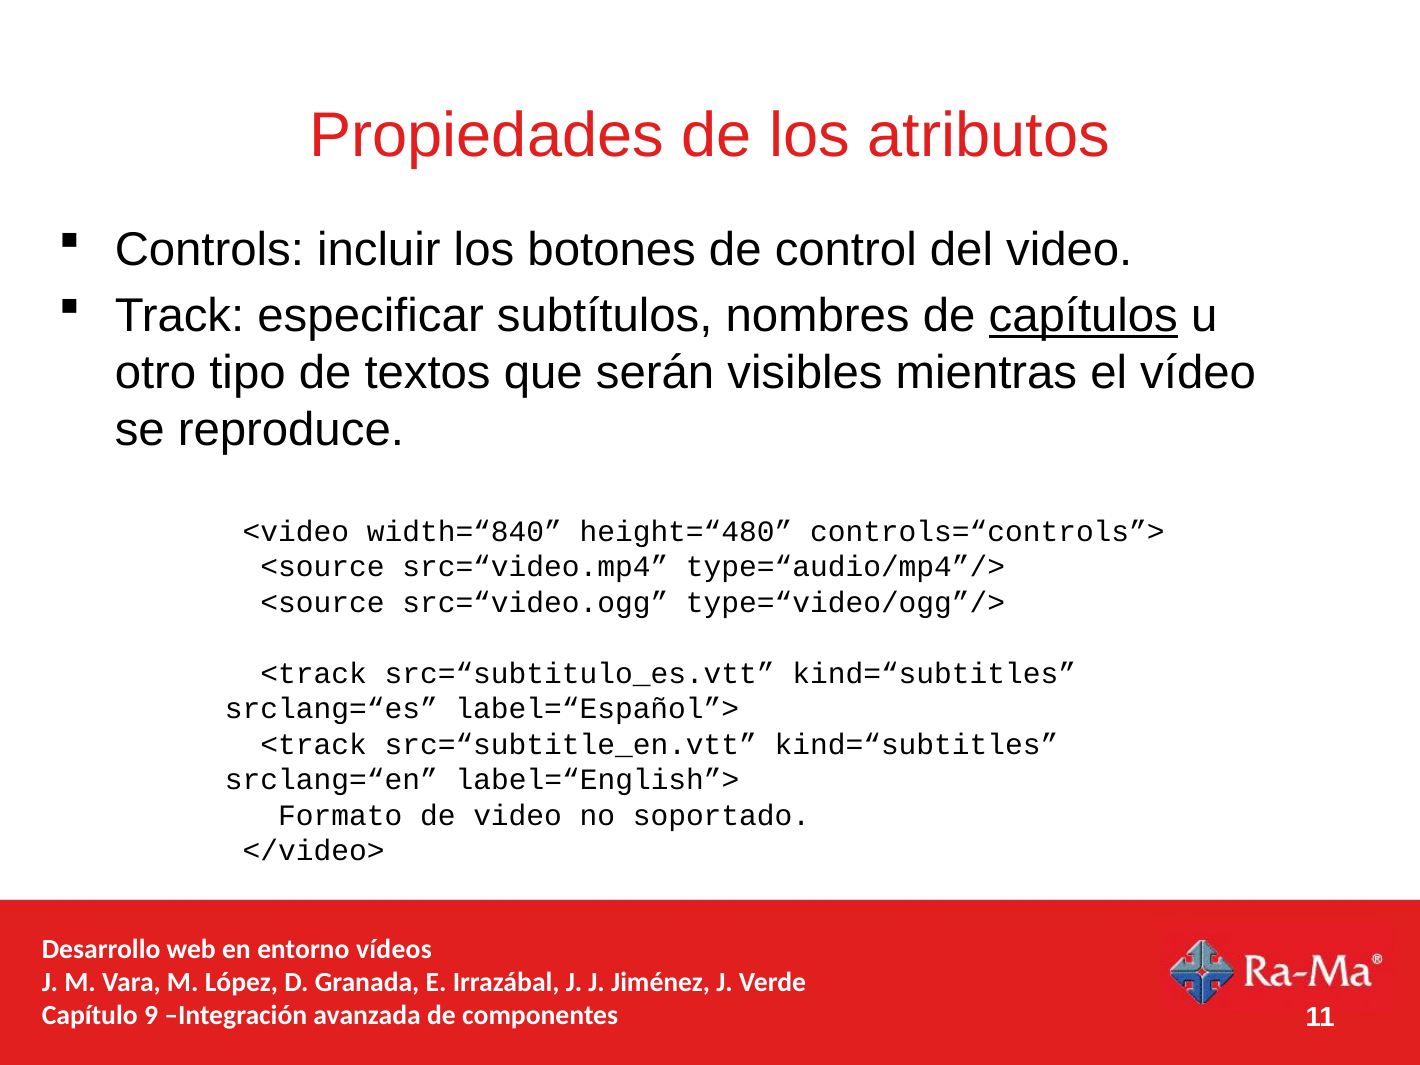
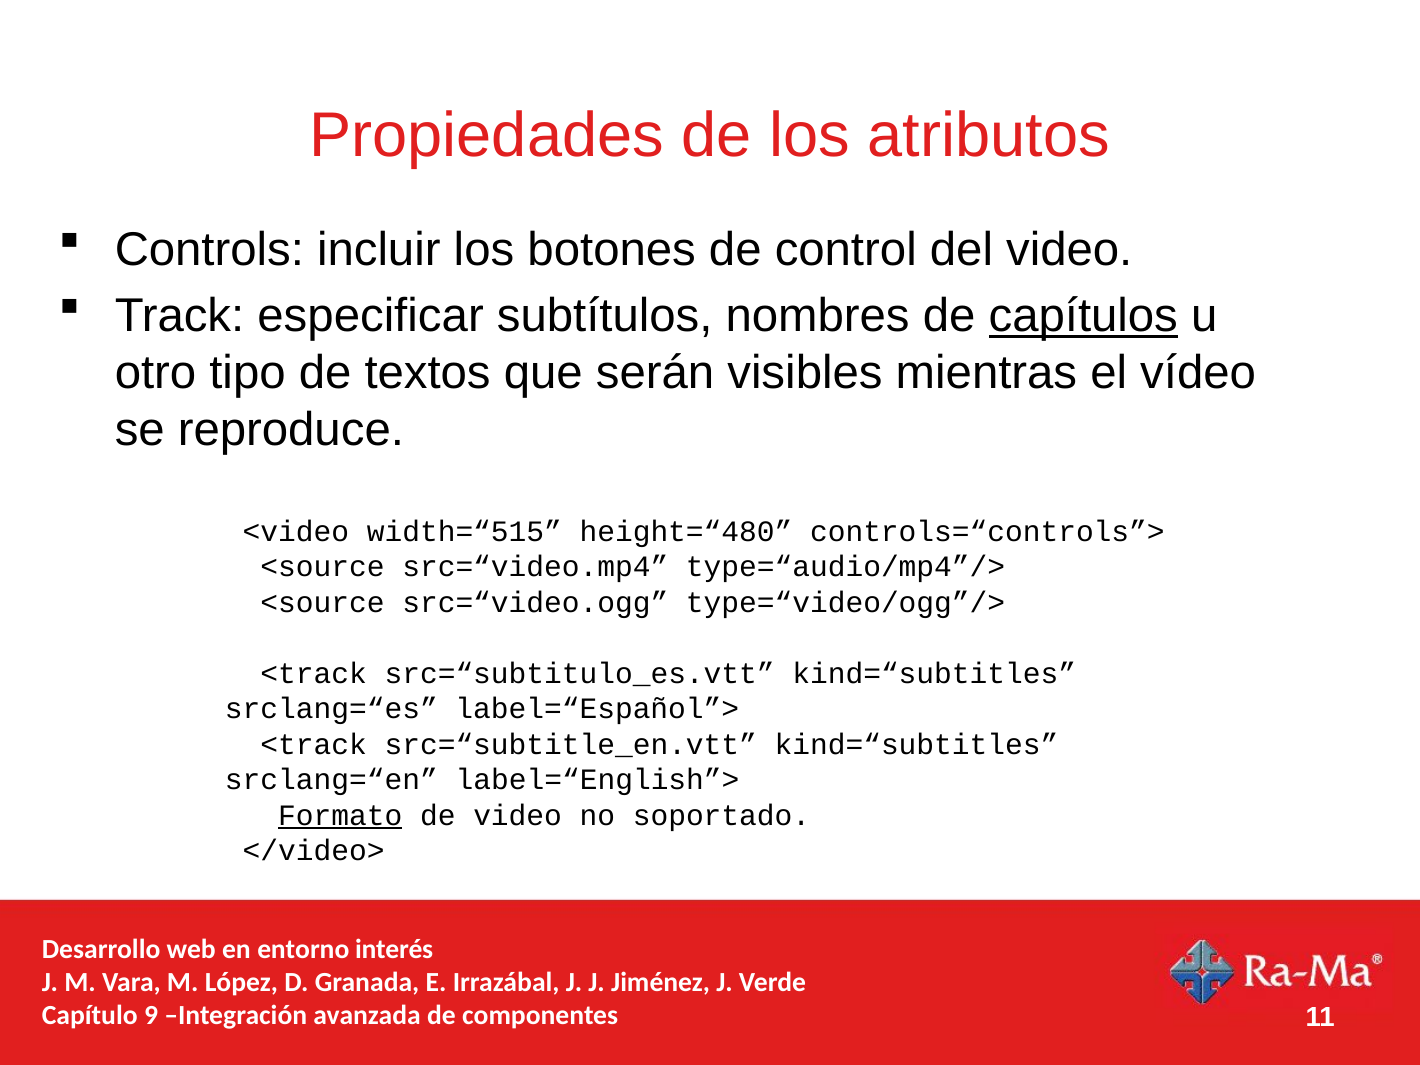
width=“840: width=“840 -> width=“515
Formato underline: none -> present
vídeos: vídeos -> interés
